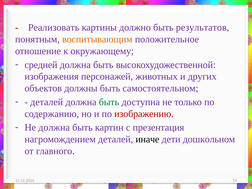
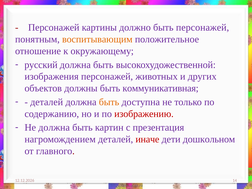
Реализовать at (54, 28): Реализовать -> Персонажей
быть результатов: результатов -> персонажей
средней: средней -> русский
самостоятельном: самостоятельном -> коммуникативная
быть at (109, 102) colour: green -> orange
иначе colour: black -> red
